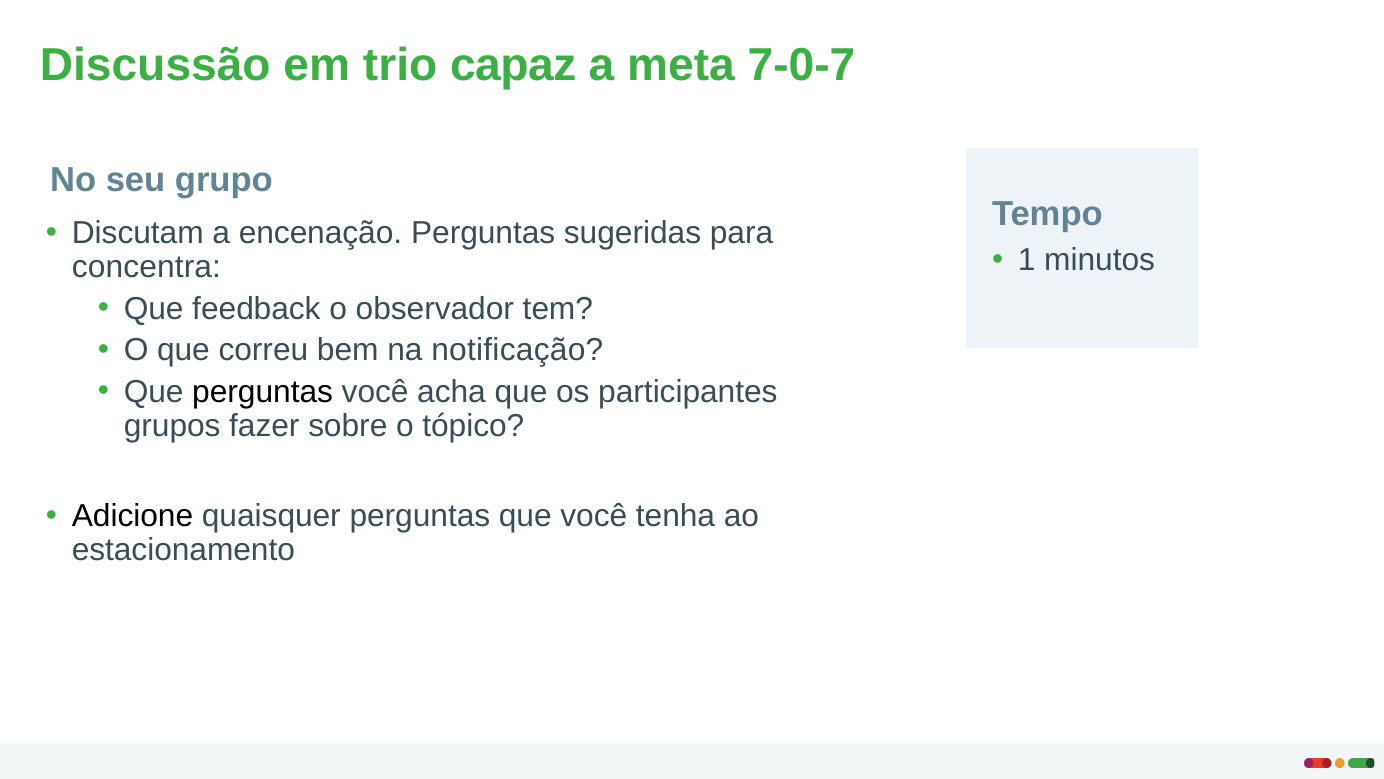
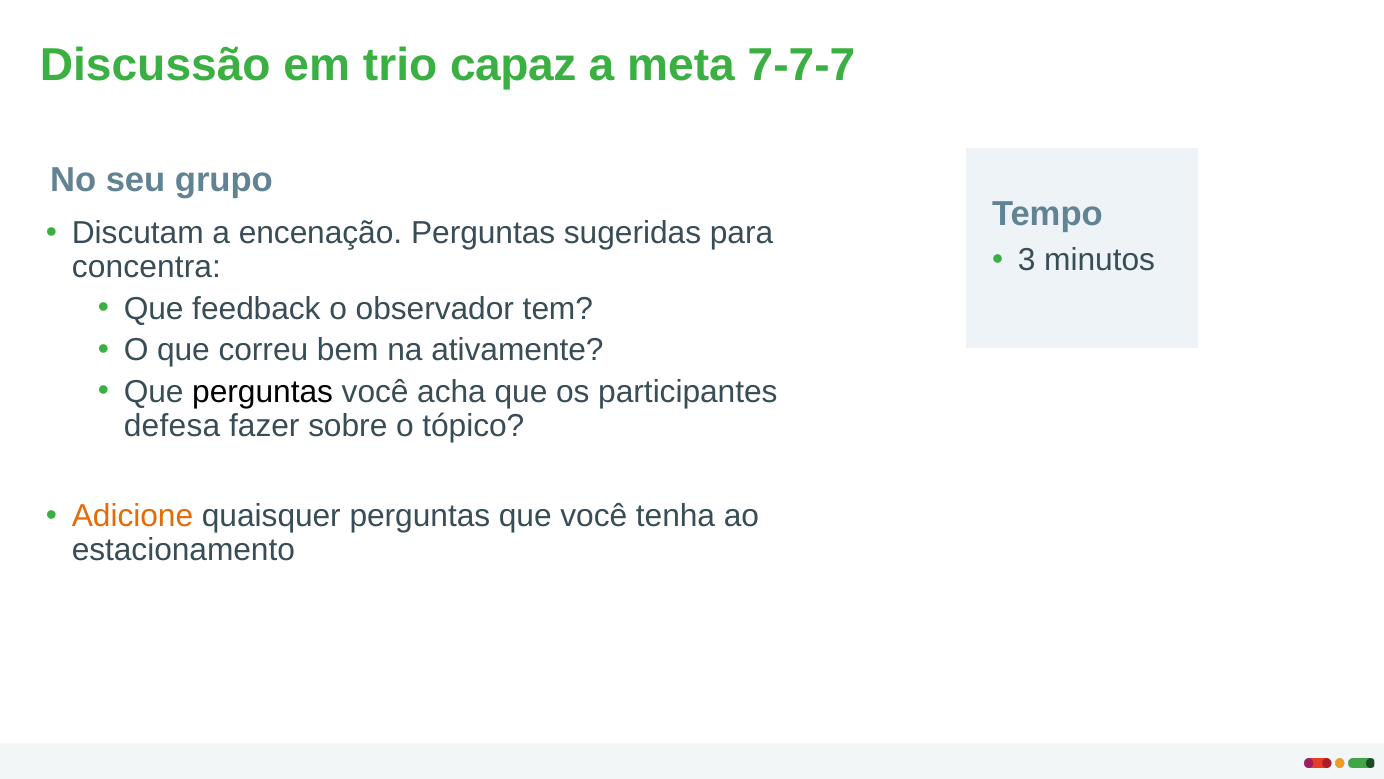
7-0-7: 7-0-7 -> 7-7-7
1: 1 -> 3
notificação: notificação -> ativamente
grupos: grupos -> defesa
Adicione colour: black -> orange
